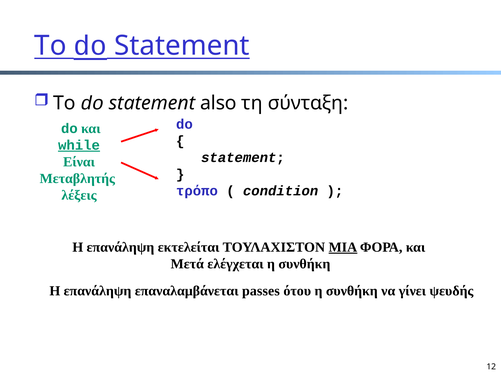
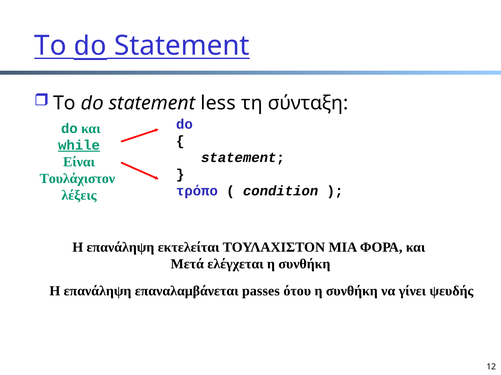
also: also -> less
Μεταβλητής: Μεταβλητής -> Τουλάχιστον
ΜΙΑ underline: present -> none
